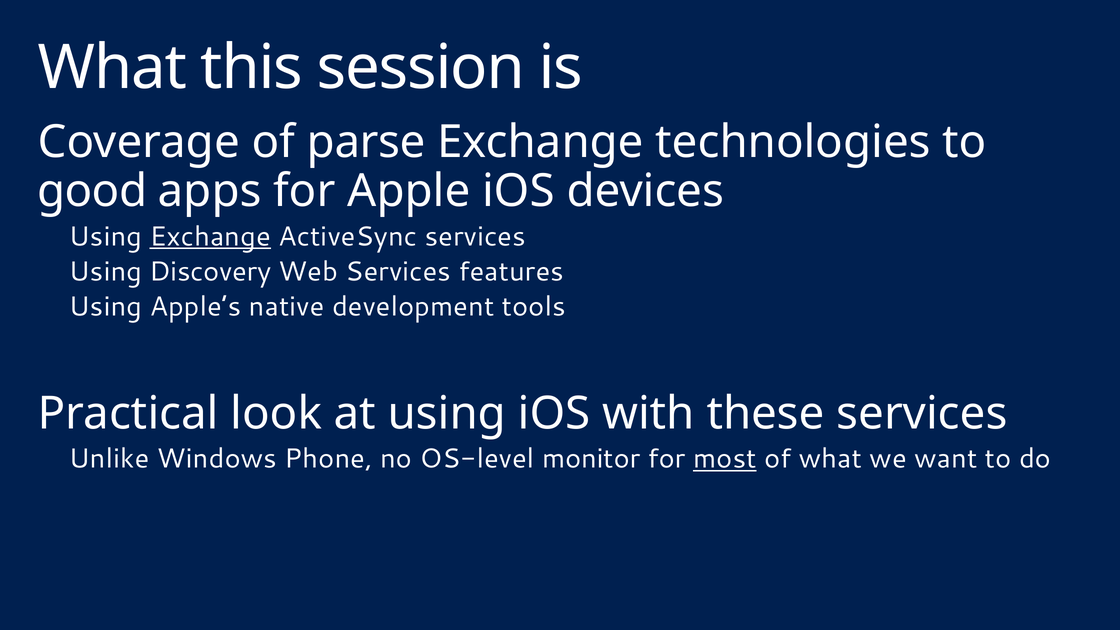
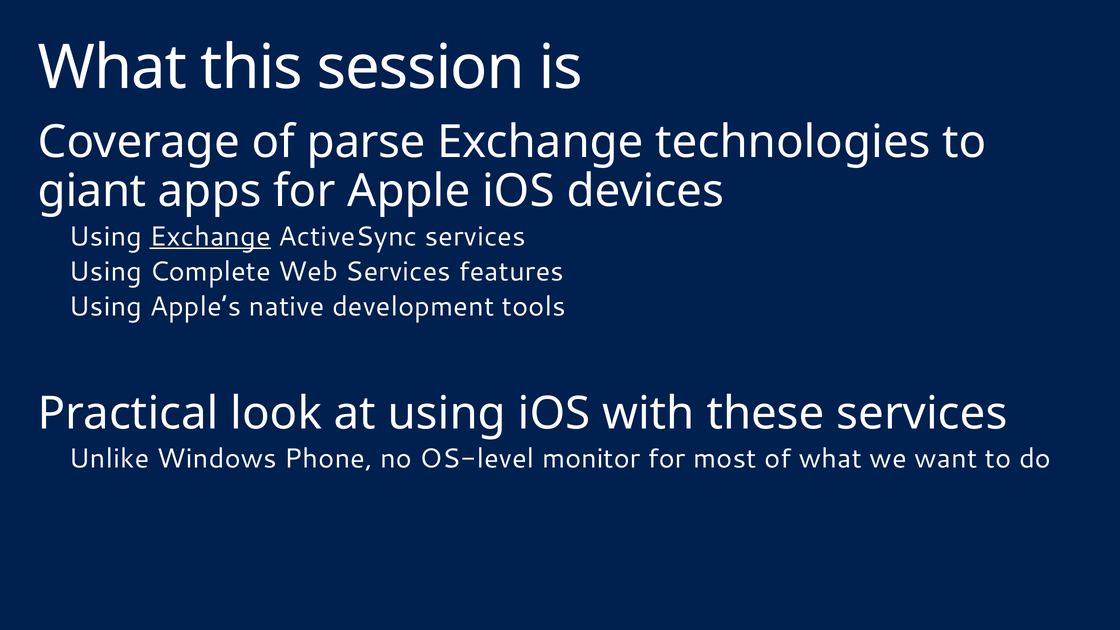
good: good -> giant
Discovery: Discovery -> Complete
most underline: present -> none
